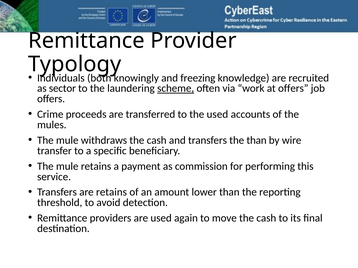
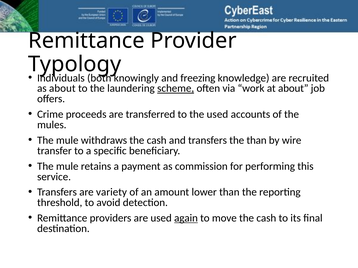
as sector: sector -> about
at offers: offers -> about
are retains: retains -> variety
again underline: none -> present
